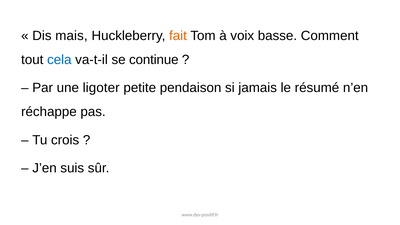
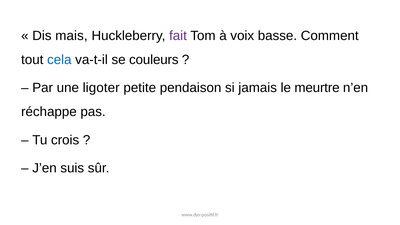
fait colour: orange -> purple
continue: continue -> couleurs
résumé: résumé -> meurtre
